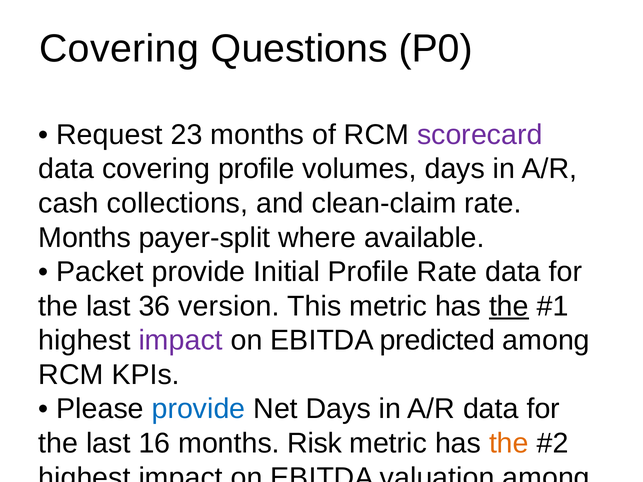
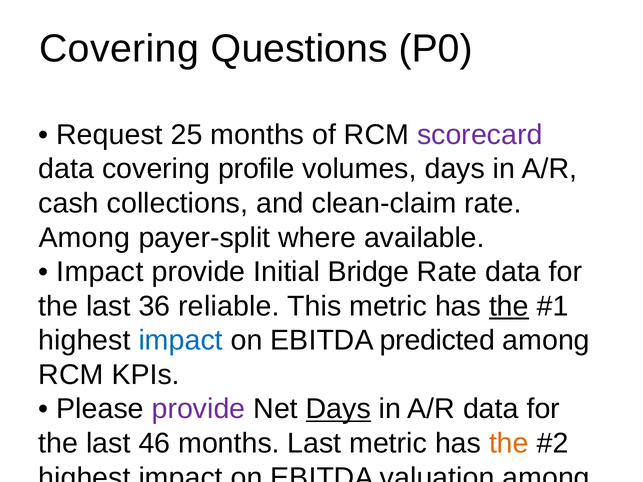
23: 23 -> 25
Months at (85, 238): Months -> Among
Packet at (100, 272): Packet -> Impact
Initial Profile: Profile -> Bridge
version: version -> reliable
impact at (181, 341) colour: purple -> blue
provide at (199, 409) colour: blue -> purple
Days at (338, 409) underline: none -> present
16: 16 -> 46
months Risk: Risk -> Last
